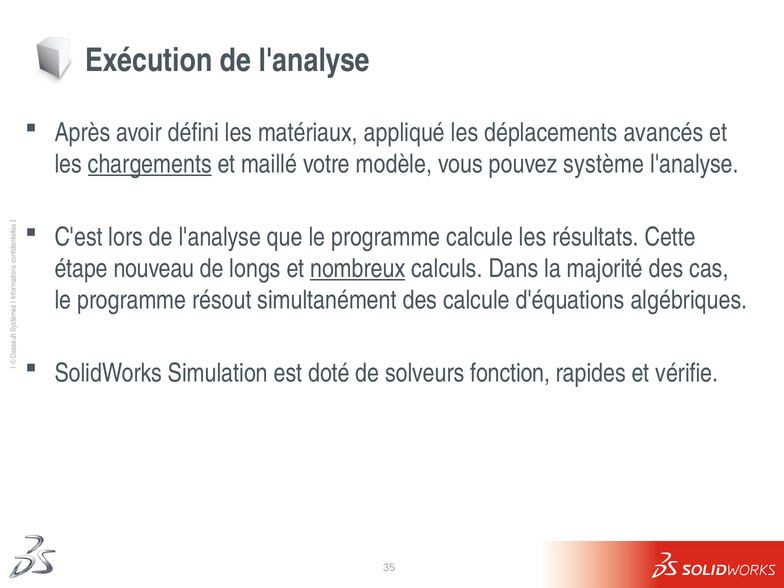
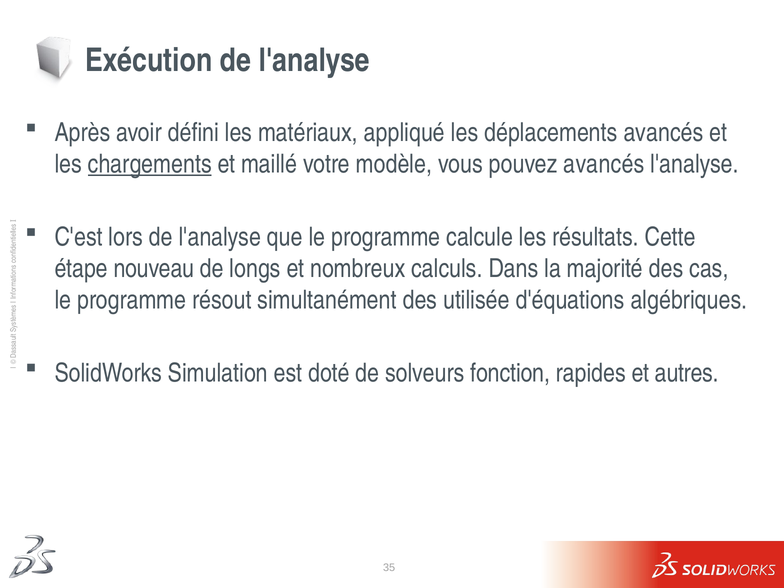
pouvez système: système -> avancés
nombreux underline: present -> none
des calcule: calcule -> utilisée
vérifie: vérifie -> autres
